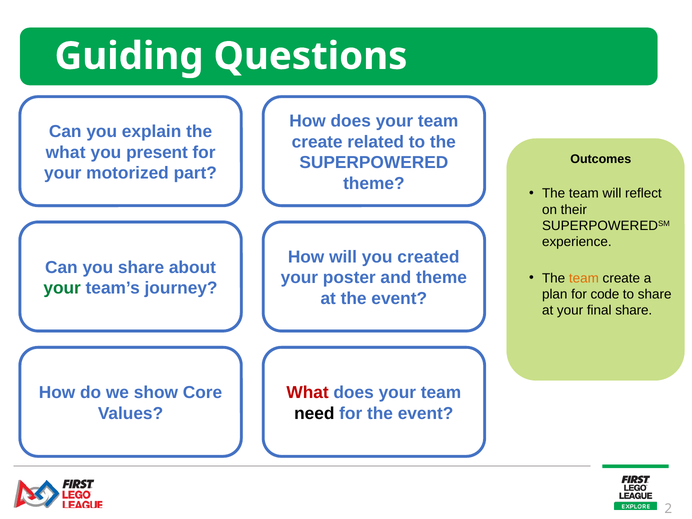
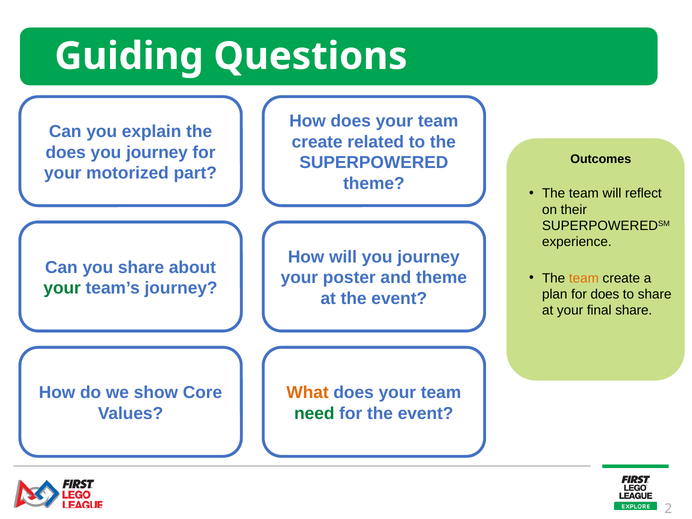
what at (66, 152): what -> does
present at (157, 152): present -> journey
will you created: created -> journey
for code: code -> does
What at (308, 393) colour: red -> orange
need colour: black -> green
